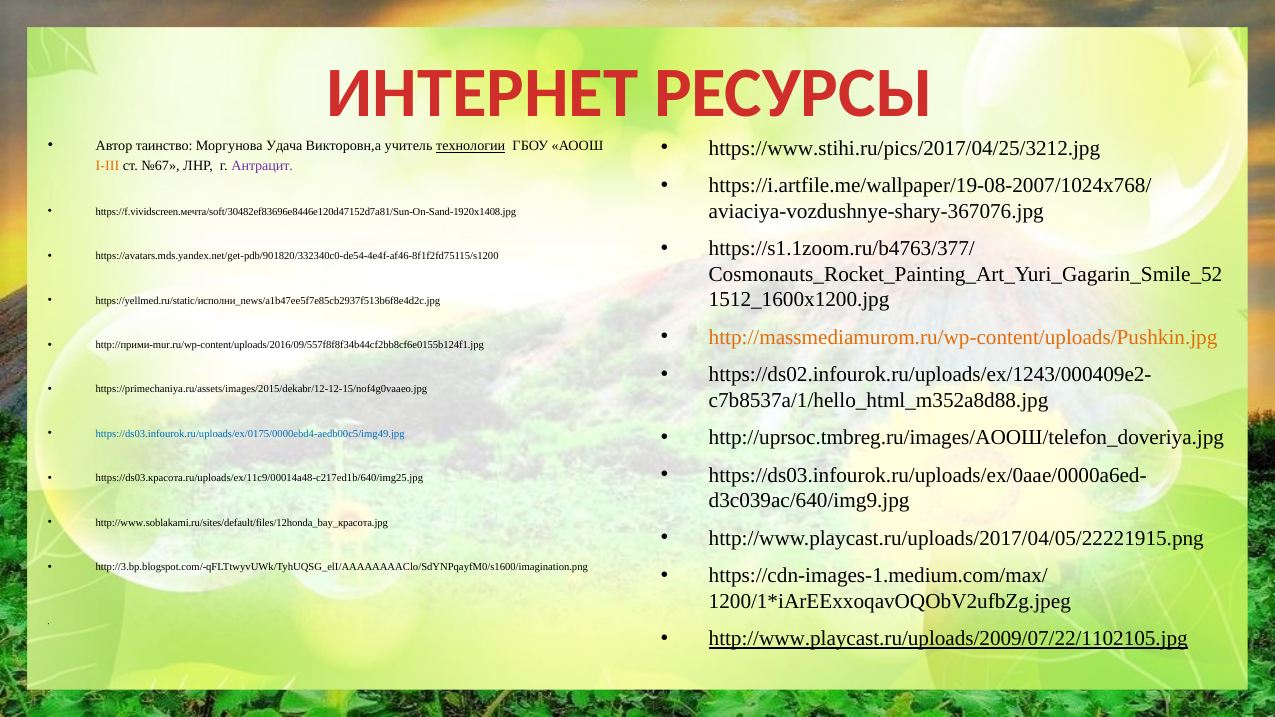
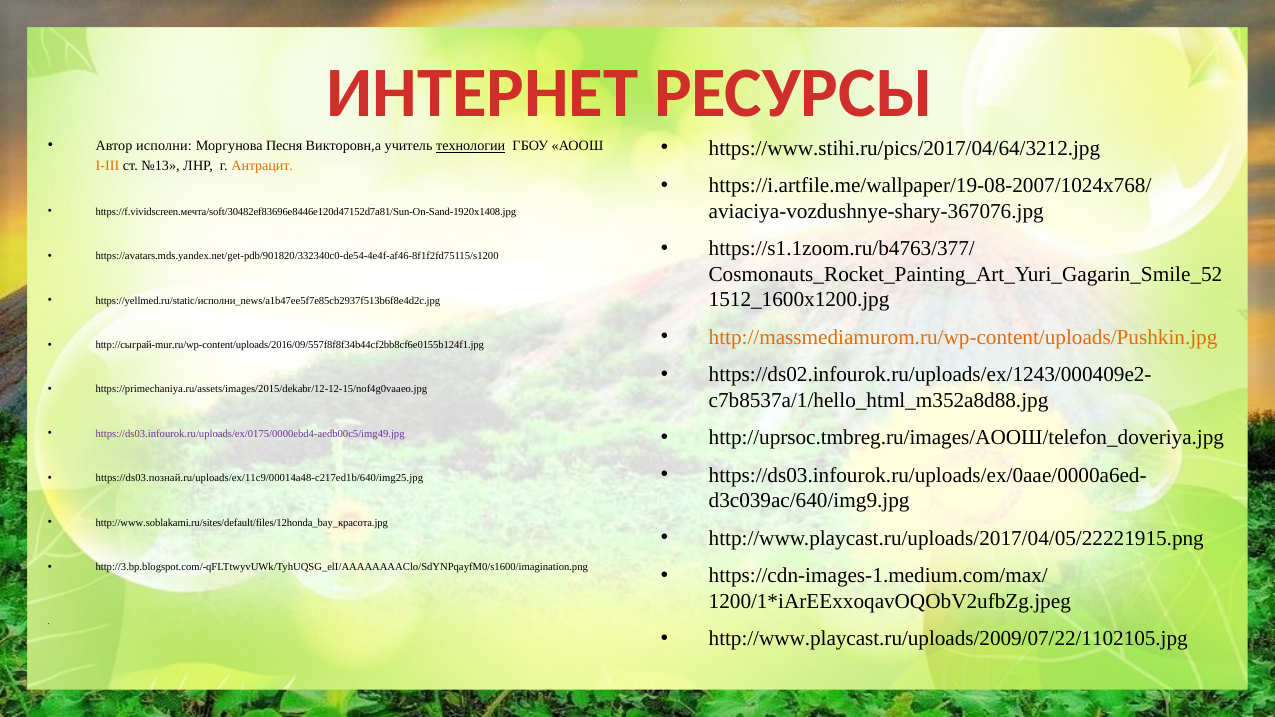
https://www.stihi.ru/pics/2017/04/25/3212.jpg: https://www.stihi.ru/pics/2017/04/25/3212.jpg -> https://www.stihi.ru/pics/2017/04/64/3212.jpg
таинство: таинство -> исполни
Удача: Удача -> Песня
№67: №67 -> №13
Антрацит colour: purple -> orange
http://прими-mur.ru/wp-content/uploads/2016/09/557f8f8f34b44cf2bb8cf6e0155b124f1.jpg: http://прими-mur.ru/wp-content/uploads/2016/09/557f8f8f34b44cf2bb8cf6e0155b124f1.jpg -> http://сыграй-mur.ru/wp-content/uploads/2016/09/557f8f8f34b44cf2bb8cf6e0155b124f1.jpg
https://ds03.infourok.ru/uploads/ex/0175/0000ebd4-aedb00c5/img49.jpg colour: blue -> purple
https://ds03.красота.ru/uploads/ex/11c9/00014a48-c217ed1b/640/img25.jpg: https://ds03.красота.ru/uploads/ex/11c9/00014a48-c217ed1b/640/img25.jpg -> https://ds03.познай.ru/uploads/ex/11c9/00014a48-c217ed1b/640/img25.jpg
http://www.playcast.ru/uploads/2009/07/22/1102105.jpg underline: present -> none
